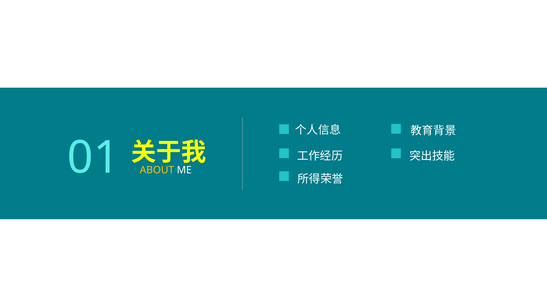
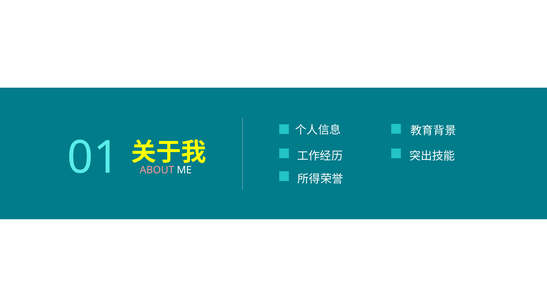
ABOUT colour: yellow -> pink
